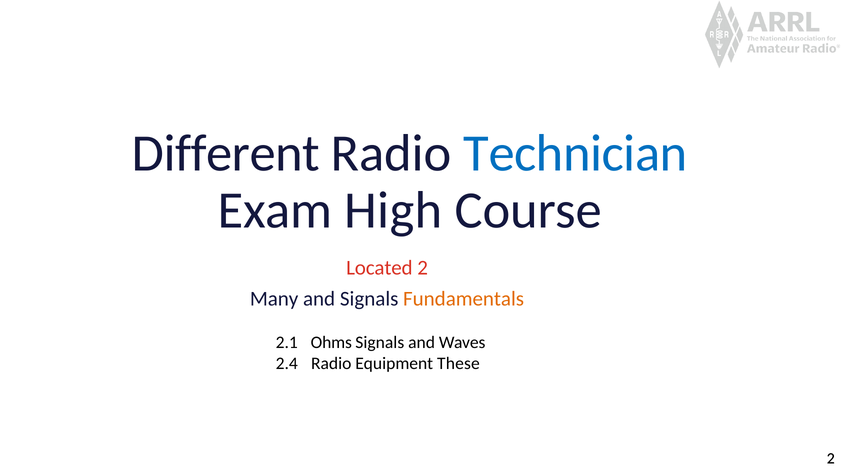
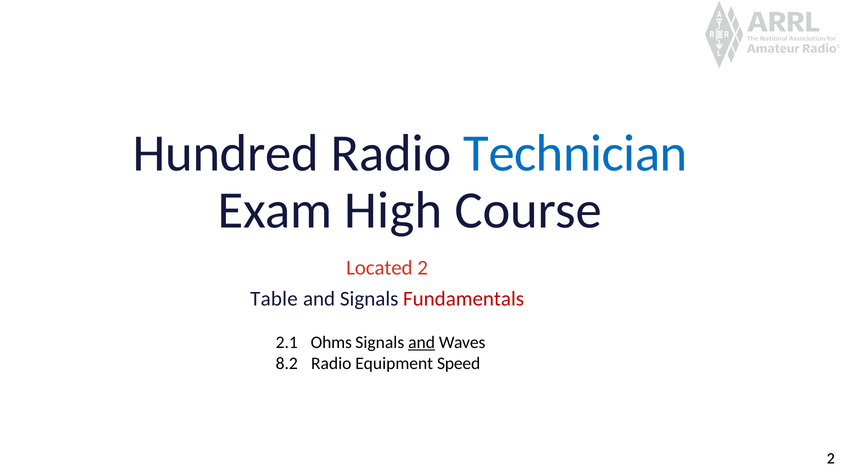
Different: Different -> Hundred
Many: Many -> Table
Fundamentals colour: orange -> red
and at (422, 342) underline: none -> present
2.4: 2.4 -> 8.2
These: These -> Speed
